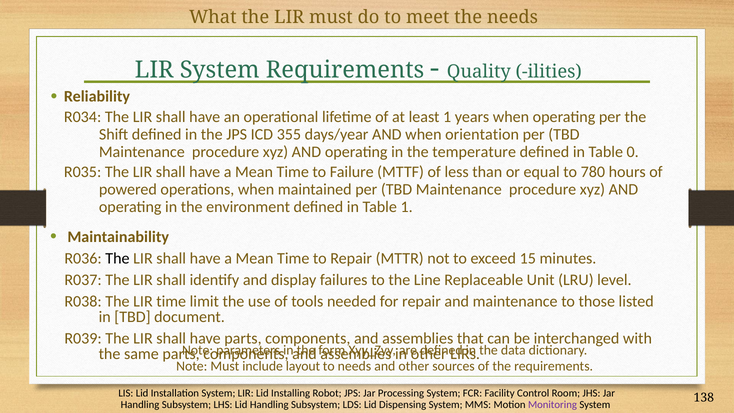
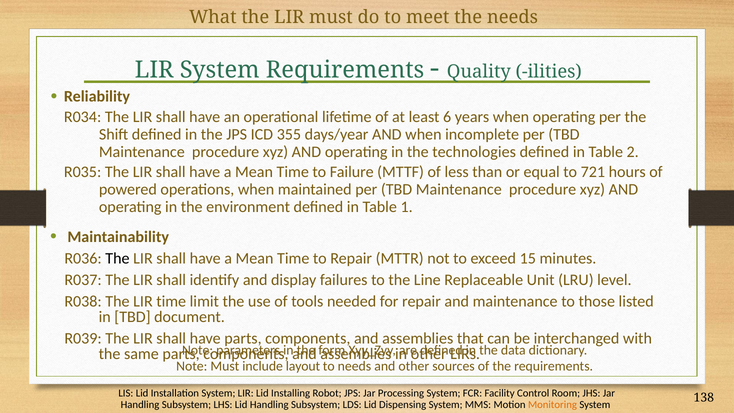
least 1: 1 -> 6
orientation: orientation -> incomplete
temperature: temperature -> technologies
0: 0 -> 2
780: 780 -> 721
Monitoring colour: purple -> orange
